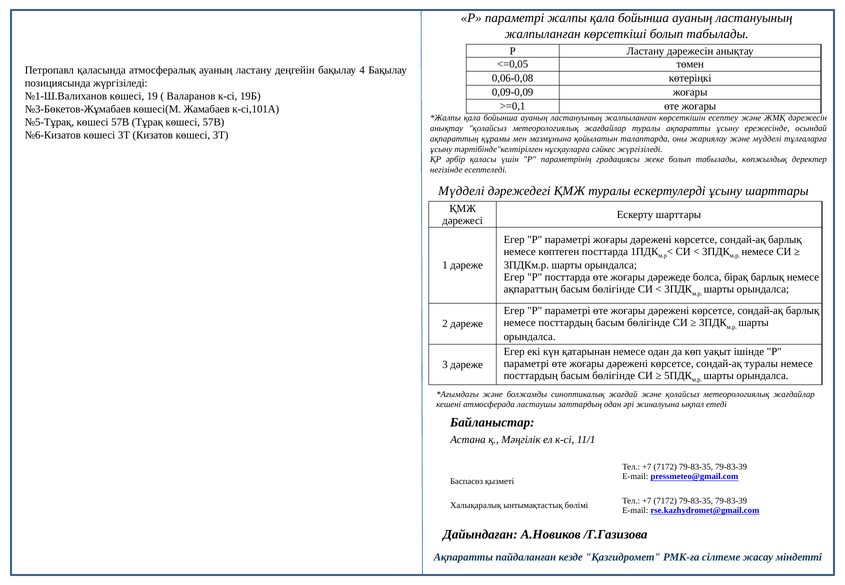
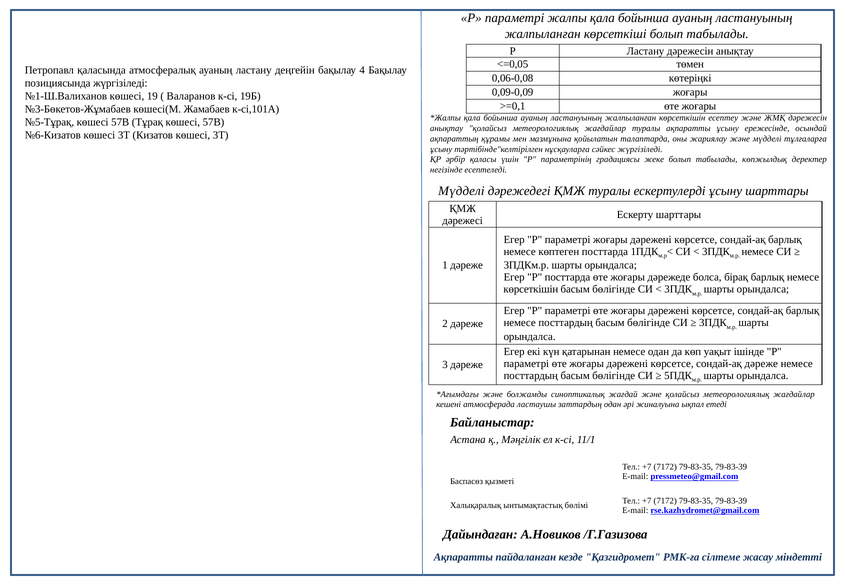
ақпараттың at (531, 289): ақпараттың -> көрсеткішін
сондай-ақ туралы: туралы -> дәреже
